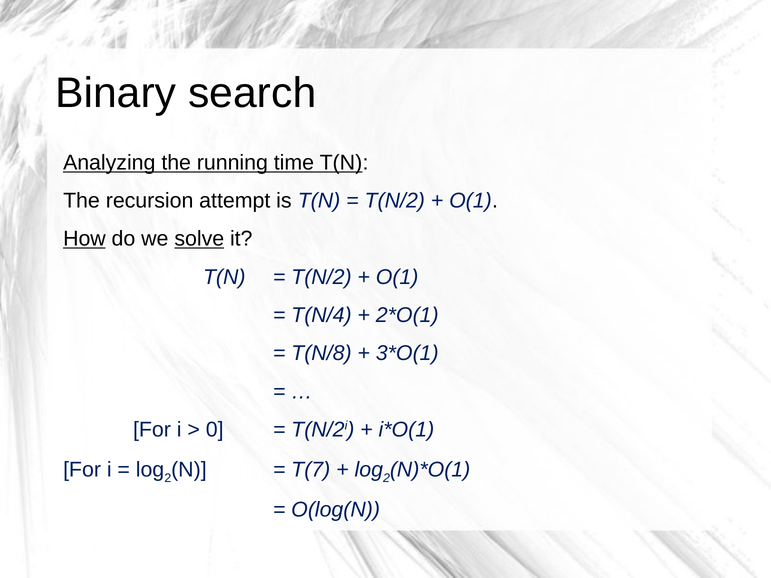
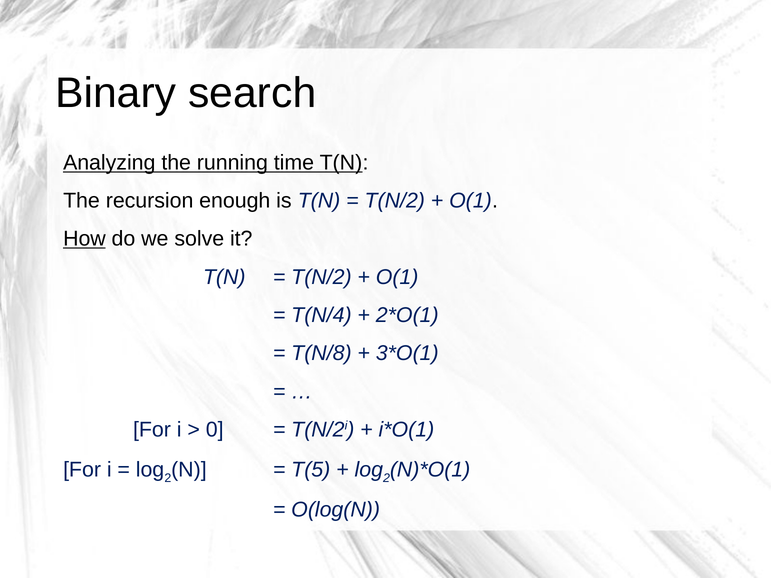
attempt: attempt -> enough
solve underline: present -> none
T(7: T(7 -> T(5
